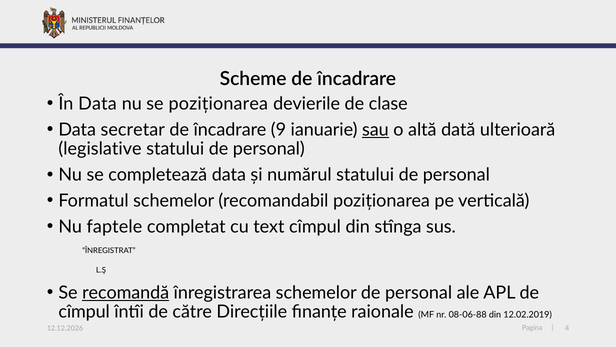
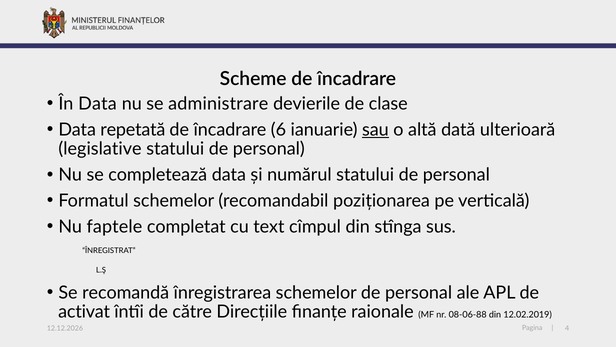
se poziționarea: poziționarea -> administrare
secretar: secretar -> repetată
9: 9 -> 6
recomandă underline: present -> none
cîmpul at (84, 312): cîmpul -> activat
